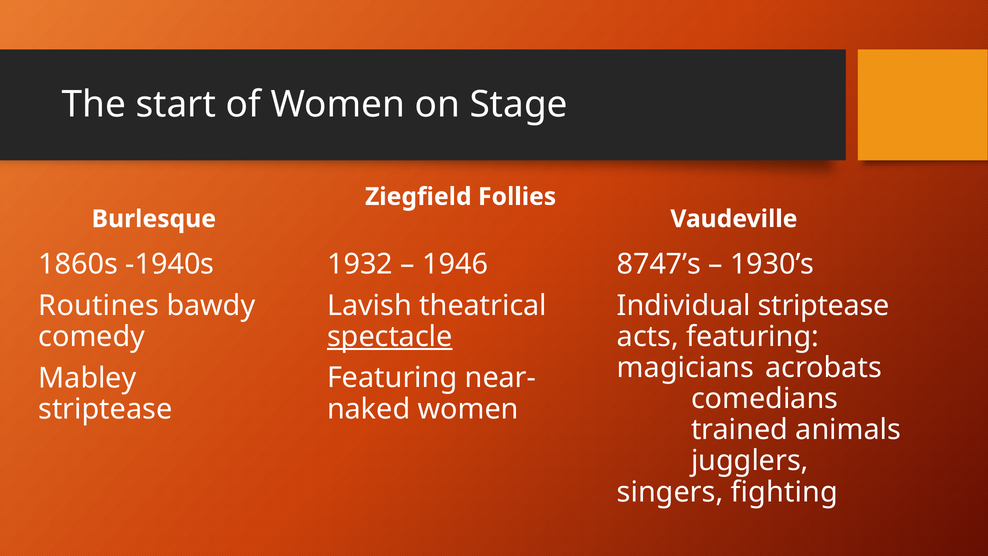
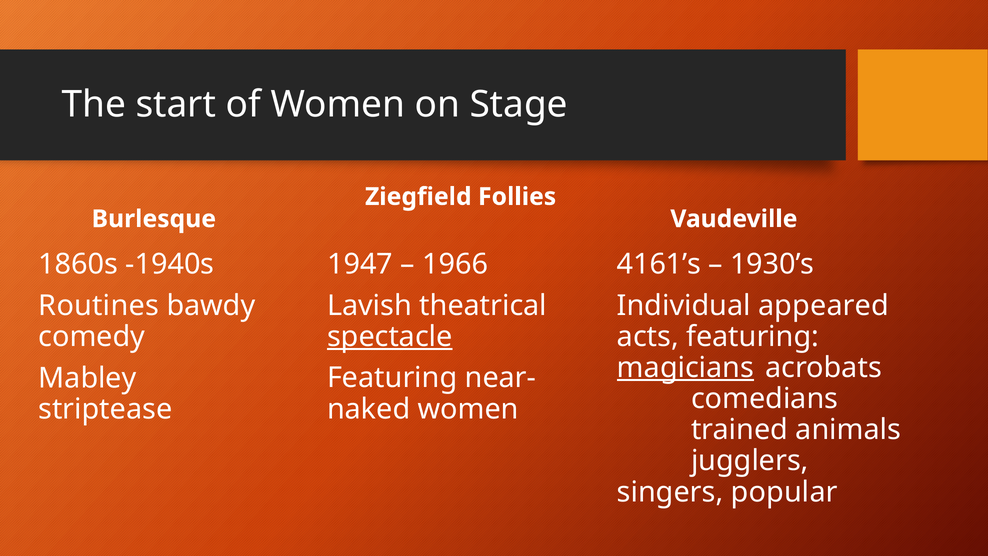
1932: 1932 -> 1947
1946: 1946 -> 1966
8747’s: 8747’s -> 4161’s
Individual striptease: striptease -> appeared
magicians underline: none -> present
fighting: fighting -> popular
